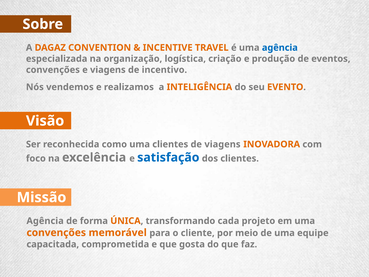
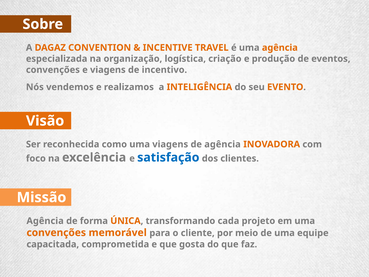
agência at (280, 48) colour: blue -> orange
uma clientes: clientes -> viagens
de viagens: viagens -> agência
